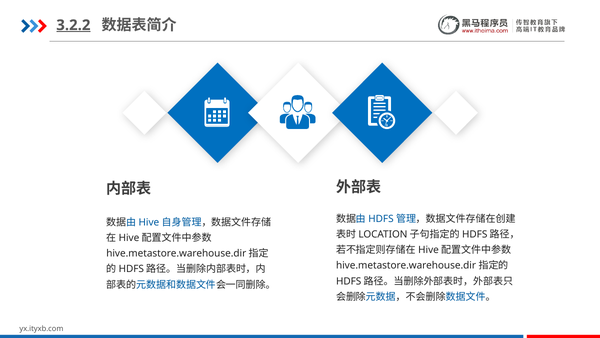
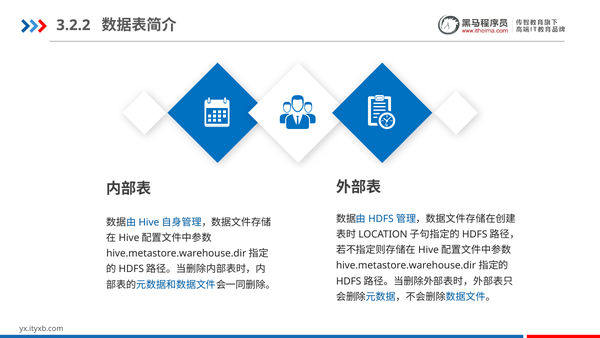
3.2.2 underline: present -> none
